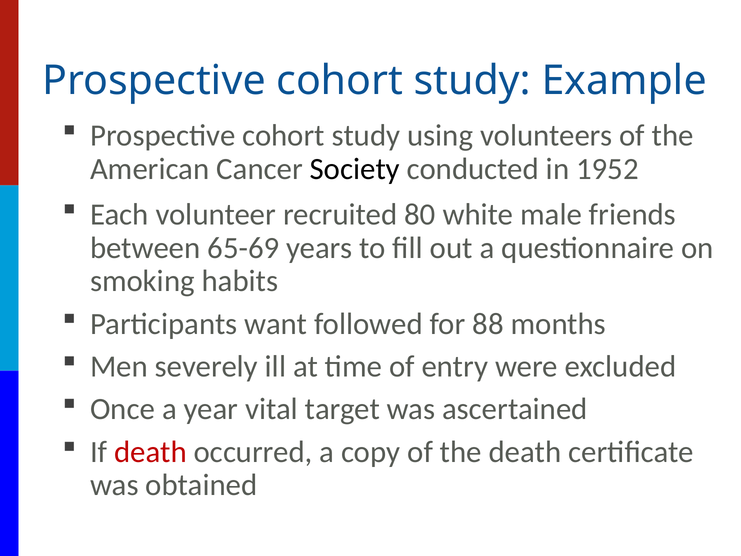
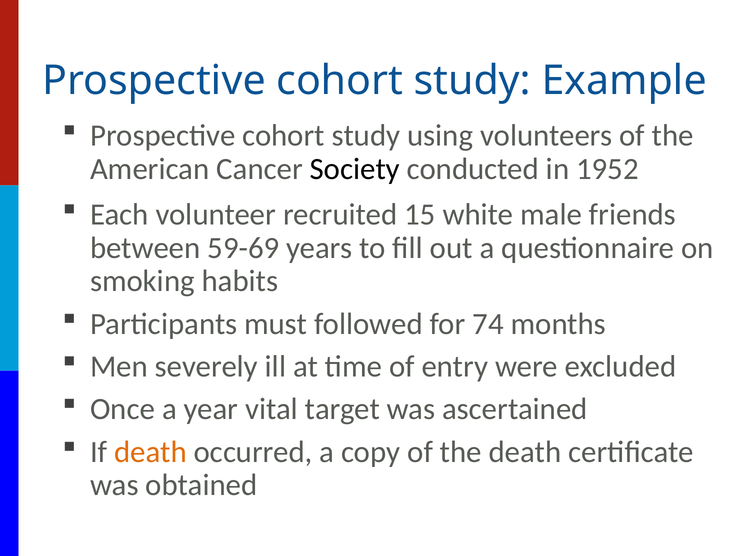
80: 80 -> 15
65-69: 65-69 -> 59-69
want: want -> must
88: 88 -> 74
death at (150, 452) colour: red -> orange
